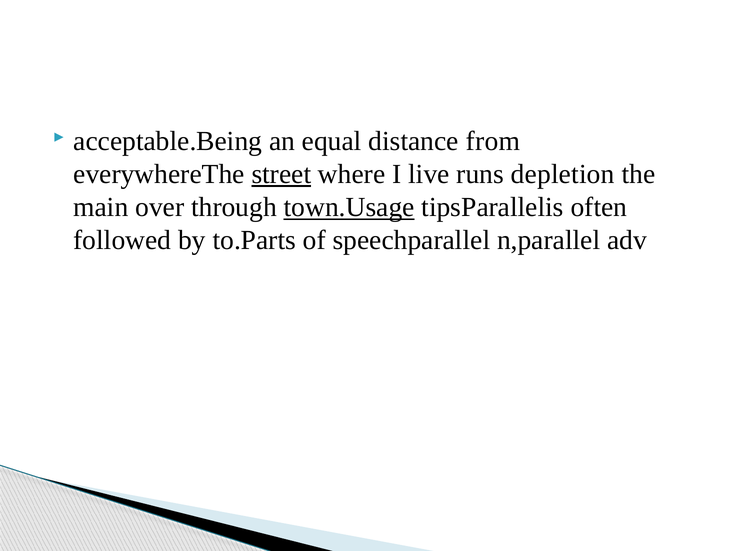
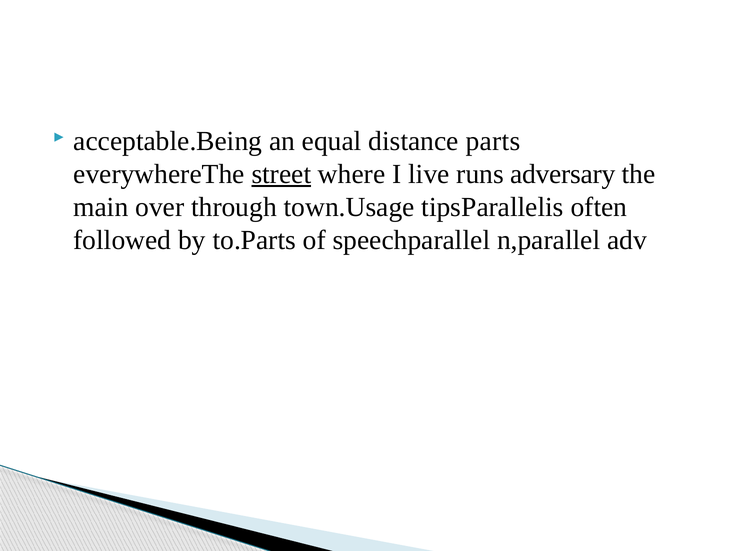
from: from -> parts
depletion: depletion -> adversary
town.Usage underline: present -> none
